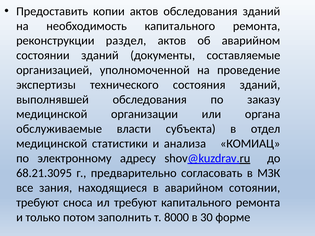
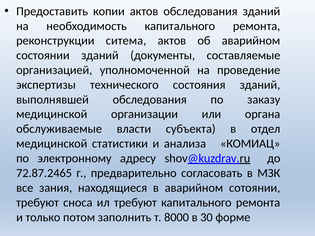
раздел: раздел -> ситема
68.21.3095: 68.21.3095 -> 72.87.2465
